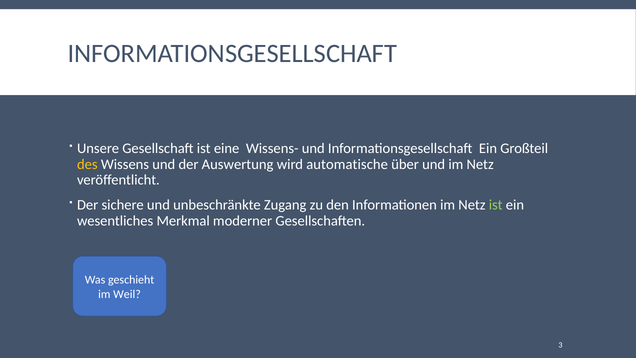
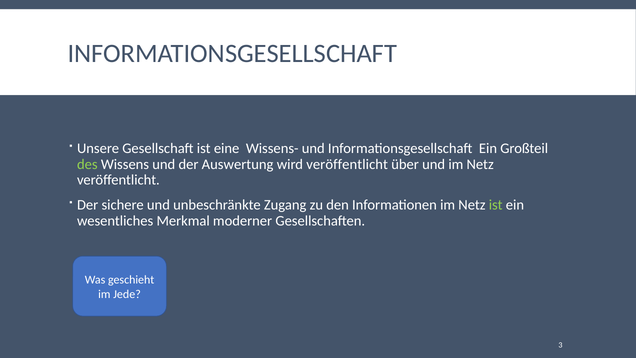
des colour: yellow -> light green
wird automatische: automatische -> veröffentlicht
Weil: Weil -> Jede
